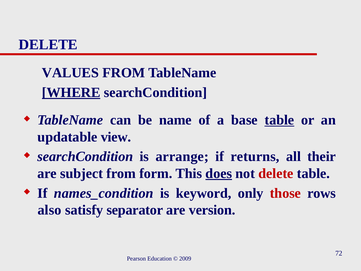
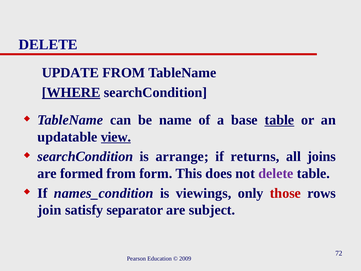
VALUES: VALUES -> UPDATE
view underline: none -> present
their: their -> joins
subject: subject -> formed
does underline: present -> none
delete at (276, 173) colour: red -> purple
keyword: keyword -> viewings
also: also -> join
version: version -> subject
